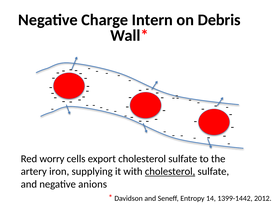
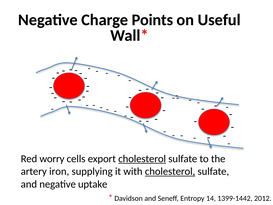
Intern: Intern -> Points
Debris: Debris -> Useful
cholesterol at (142, 159) underline: none -> present
anions: anions -> uptake
